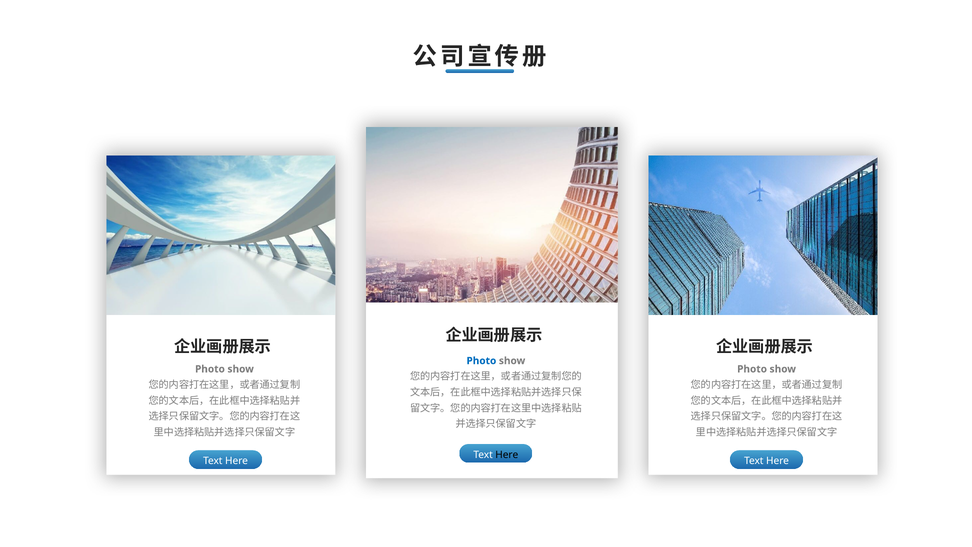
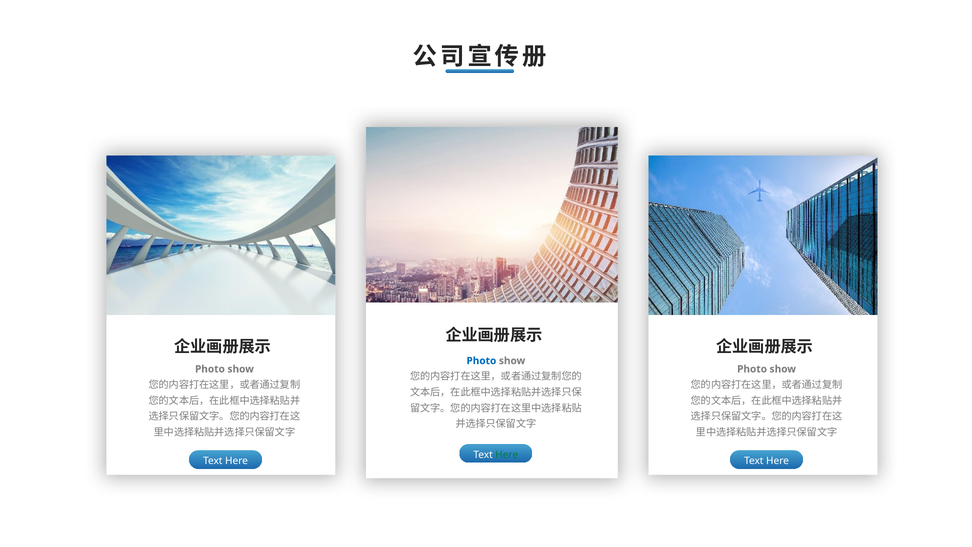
Here at (507, 455) colour: black -> green
